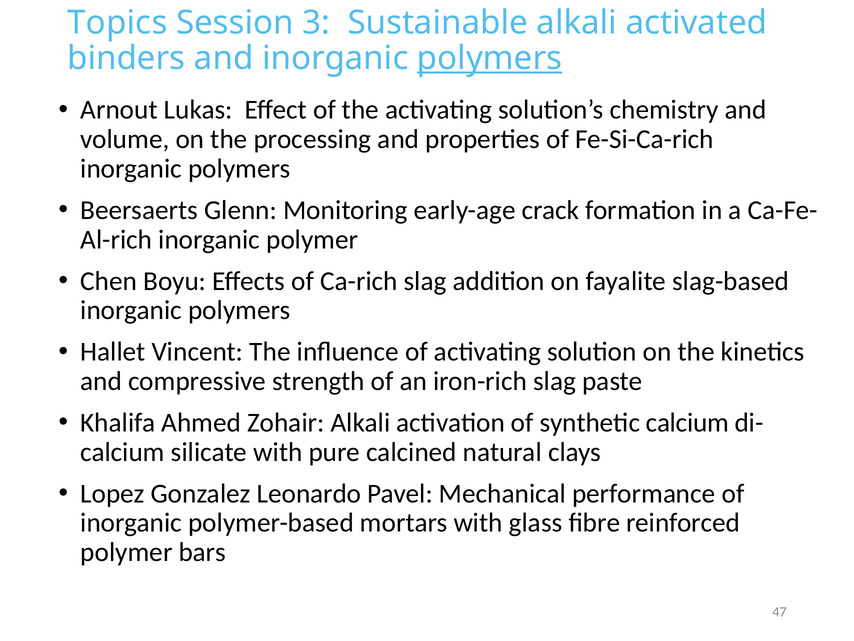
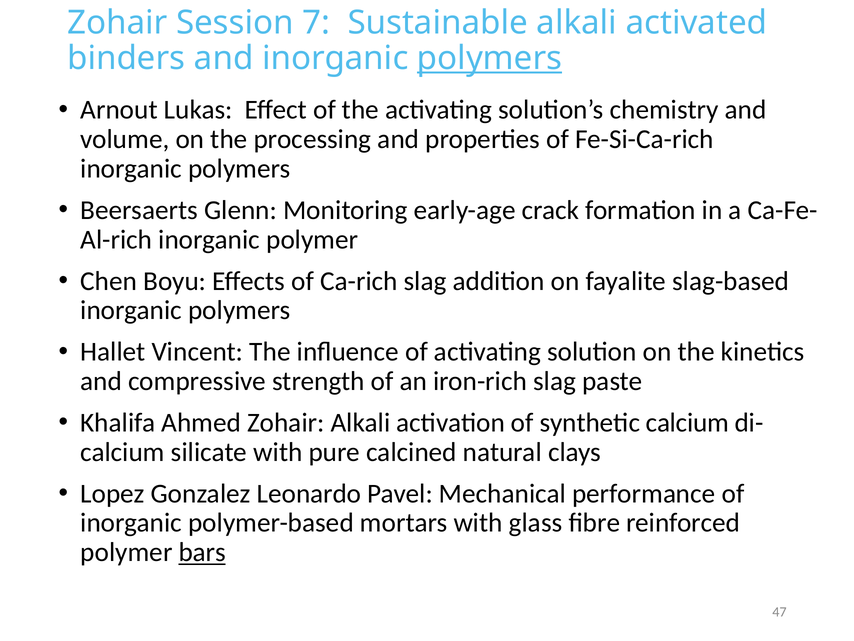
Topics at (117, 23): Topics -> Zohair
3: 3 -> 7
bars underline: none -> present
